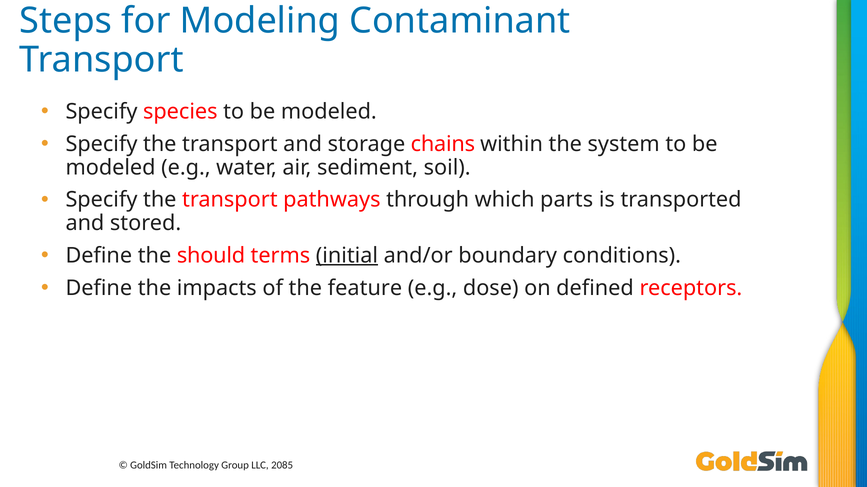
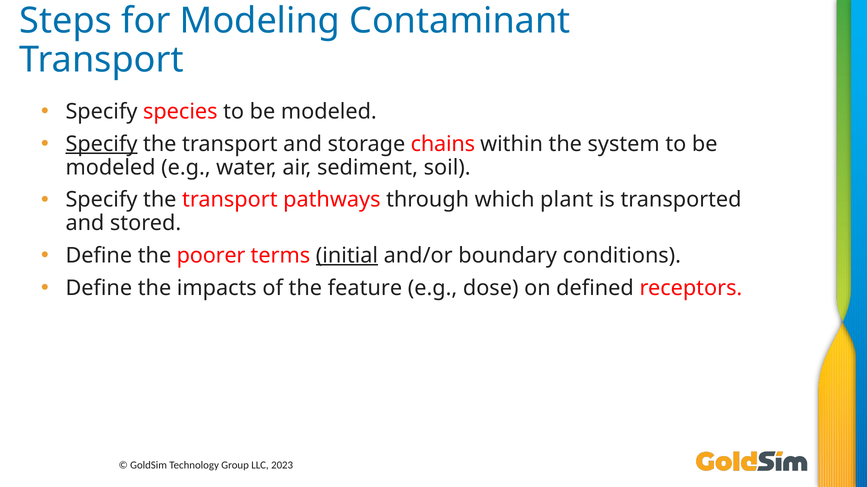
Specify at (101, 144) underline: none -> present
parts: parts -> plant
should: should -> poorer
2085: 2085 -> 2023
